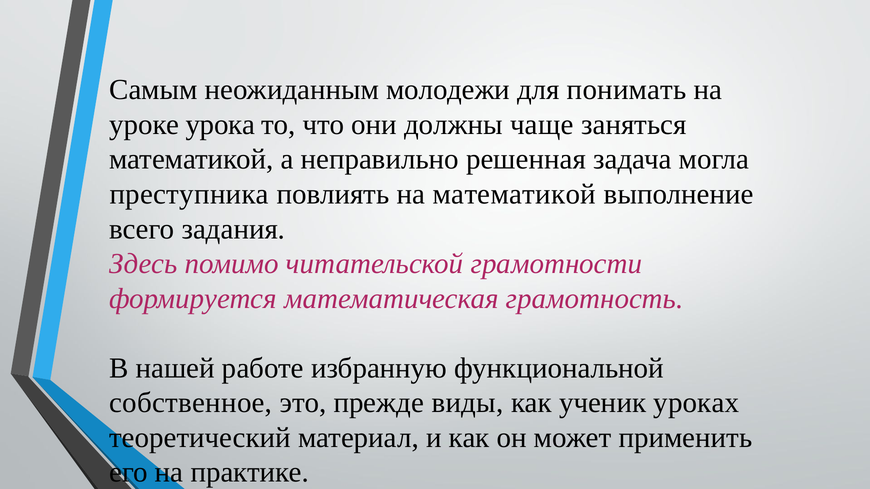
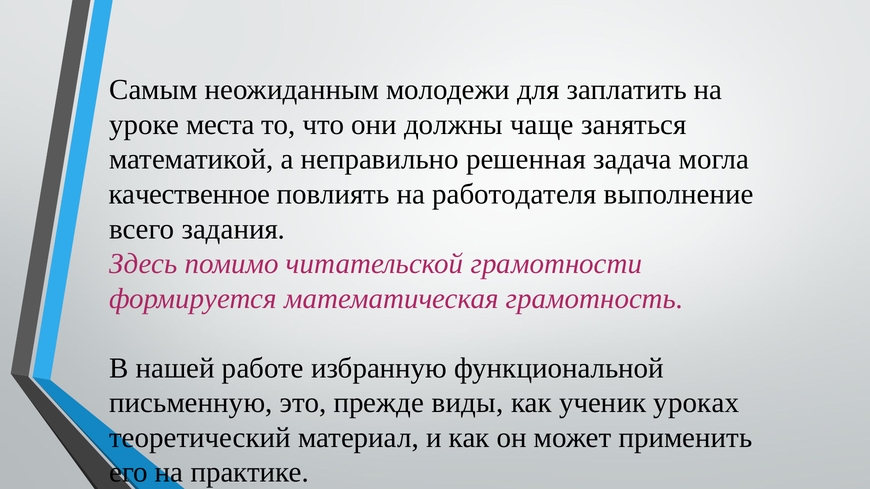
понимать: понимать -> заплатить
урока: урока -> места
преступника: преступника -> качественное
на математикой: математикой -> работодателя
собственное: собственное -> письменную
